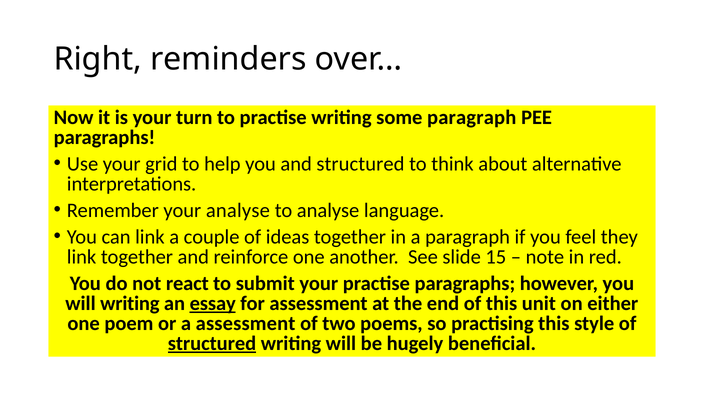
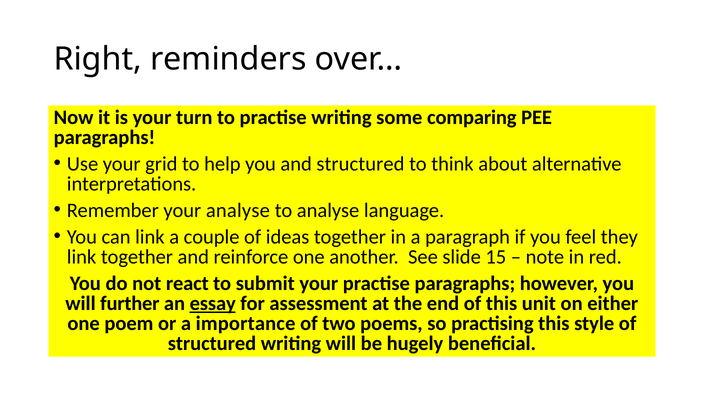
some paragraph: paragraph -> comparing
will writing: writing -> further
a assessment: assessment -> importance
structured at (212, 343) underline: present -> none
